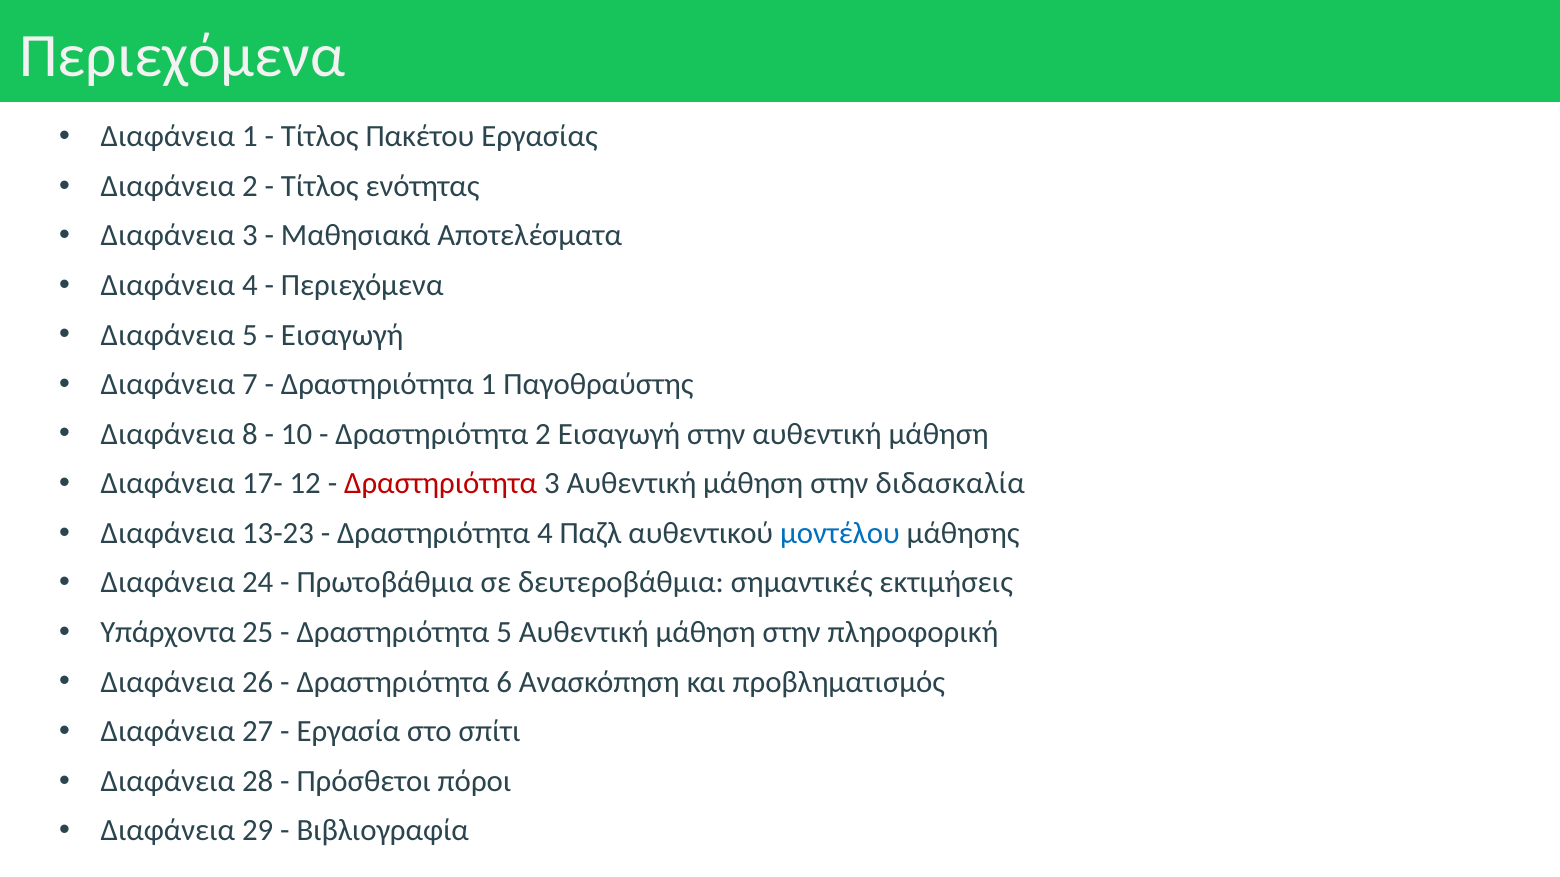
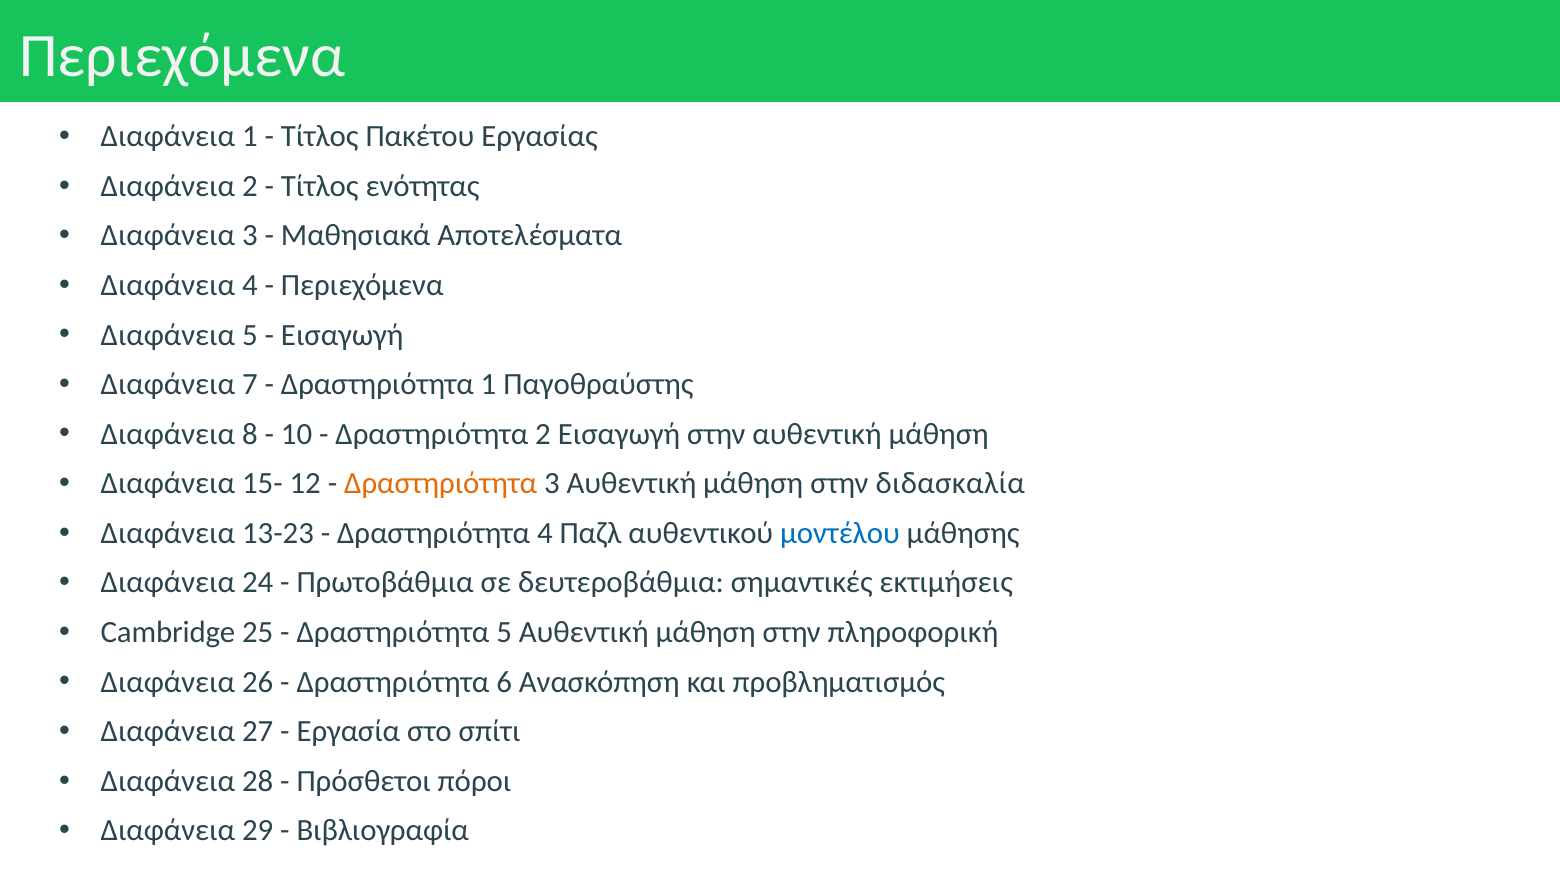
17-: 17- -> 15-
Δραστηριότητα at (441, 484) colour: red -> orange
Υπάρχοντα: Υπάρχοντα -> Cambridge
